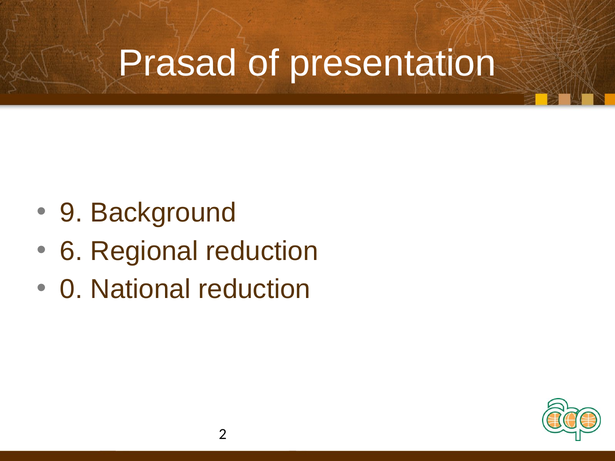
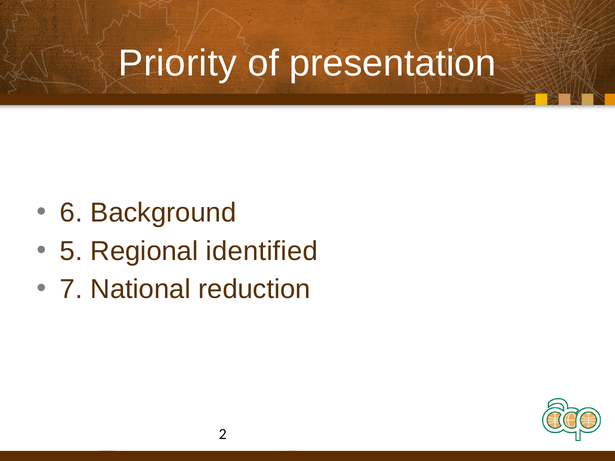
Prasad: Prasad -> Priority
9: 9 -> 6
6: 6 -> 5
Regional reduction: reduction -> identified
0: 0 -> 7
